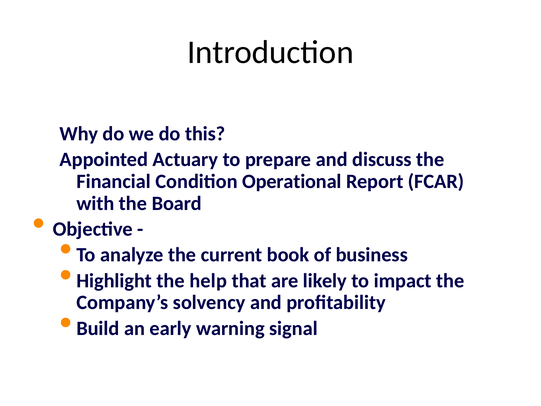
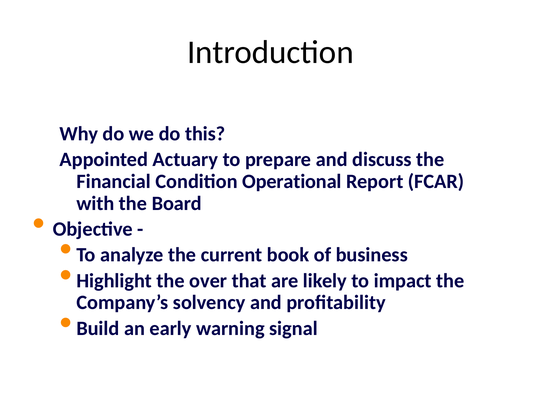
help: help -> over
